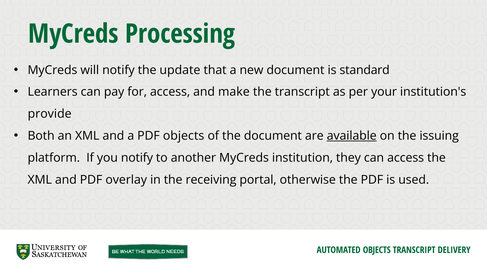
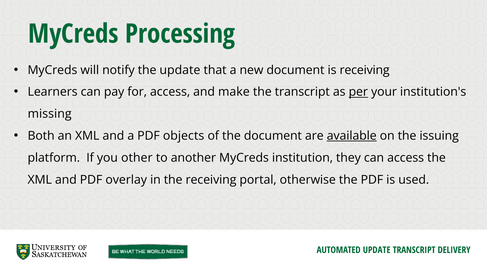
is standard: standard -> receiving
per underline: none -> present
provide: provide -> missing
you notify: notify -> other
AUTOMATED OBJECTS: OBJECTS -> UPDATE
